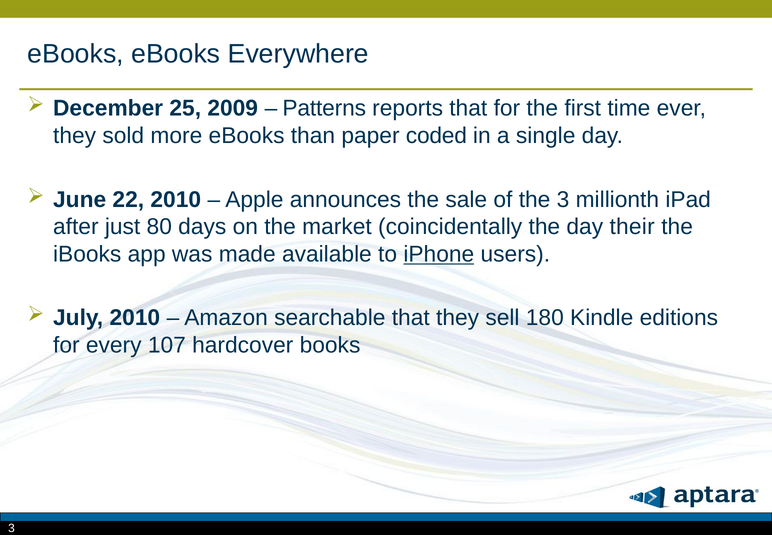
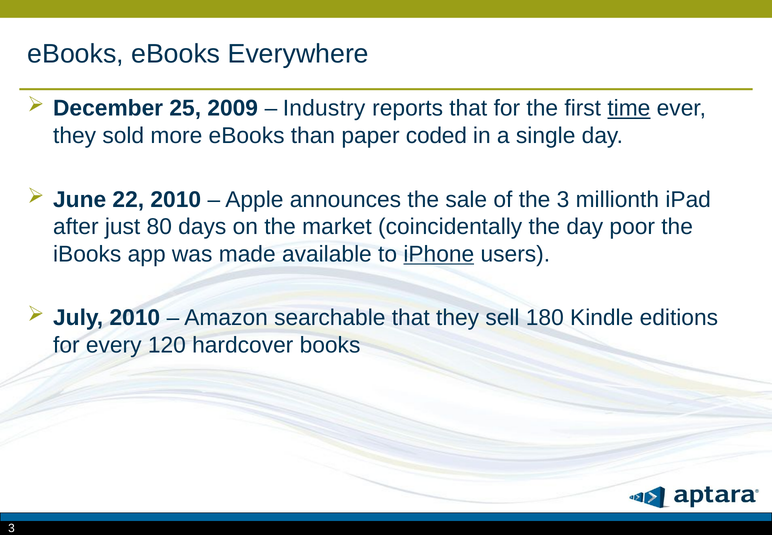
Patterns: Patterns -> Industry
time underline: none -> present
their: their -> poor
107: 107 -> 120
